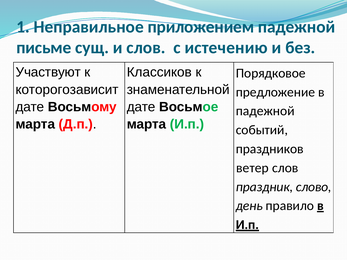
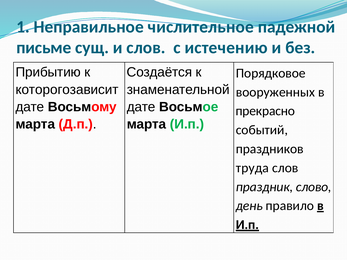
приложением: приложением -> числительное
Участвуют: Участвуют -> Прибытию
Классиков: Классиков -> Создаётся
предложение: предложение -> вооруженных
падежной at (265, 111): падежной -> прекрасно
ветер: ветер -> труда
